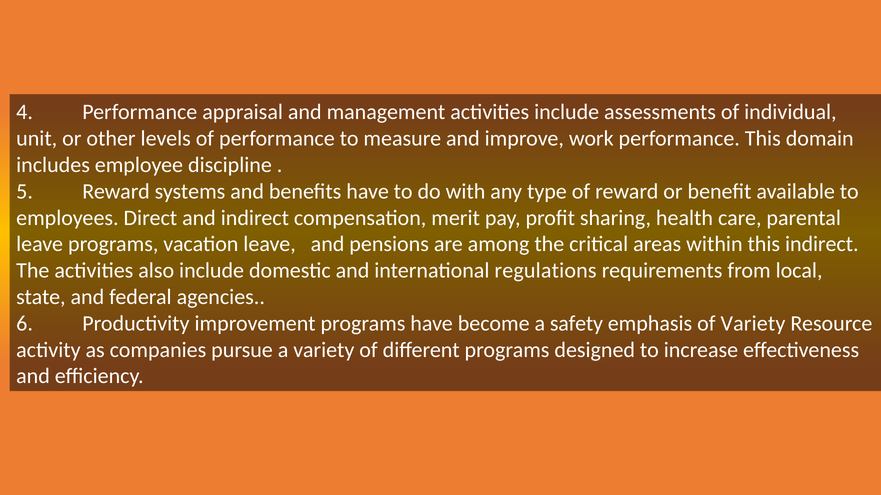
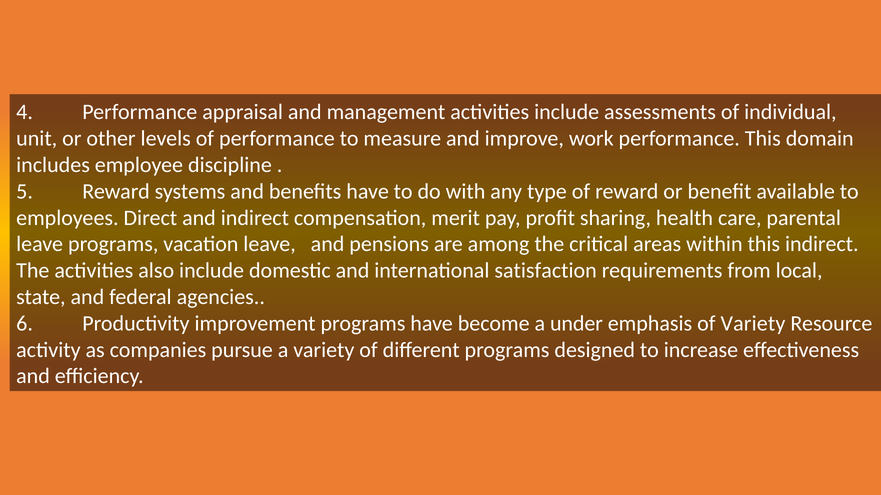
regulations: regulations -> satisfaction
safety: safety -> under
